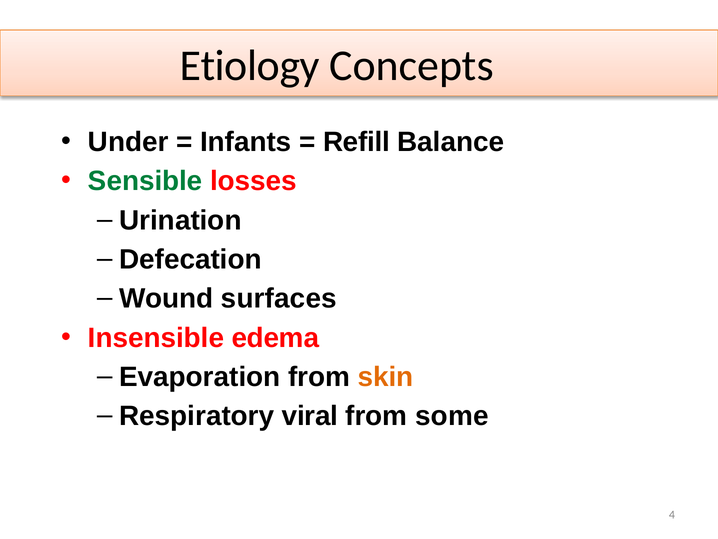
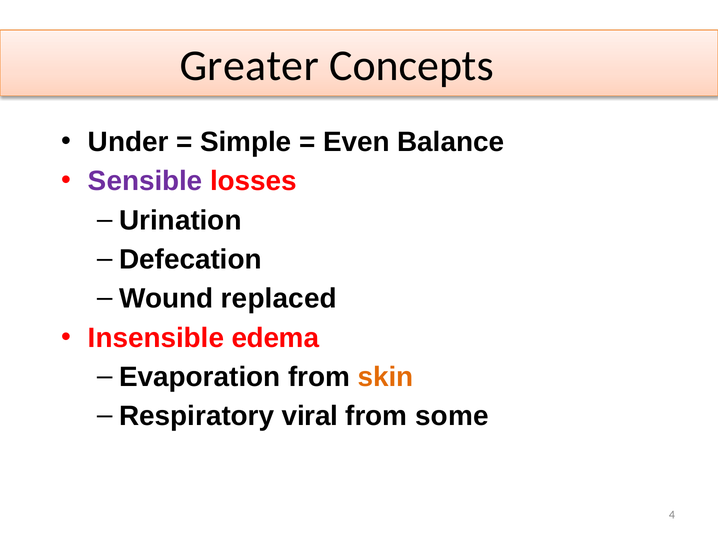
Etiology: Etiology -> Greater
Infants: Infants -> Simple
Refill: Refill -> Even
Sensible colour: green -> purple
surfaces: surfaces -> replaced
